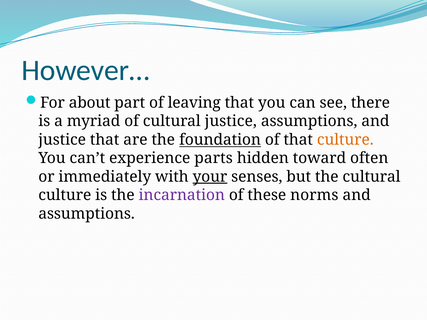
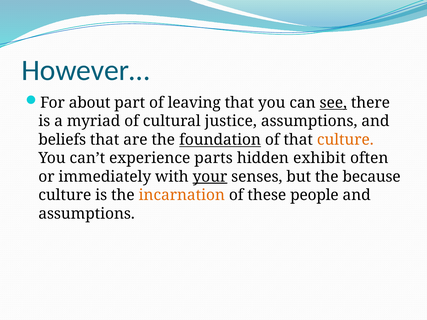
see underline: none -> present
justice at (62, 140): justice -> beliefs
toward: toward -> exhibit
the cultural: cultural -> because
incarnation colour: purple -> orange
norms: norms -> people
